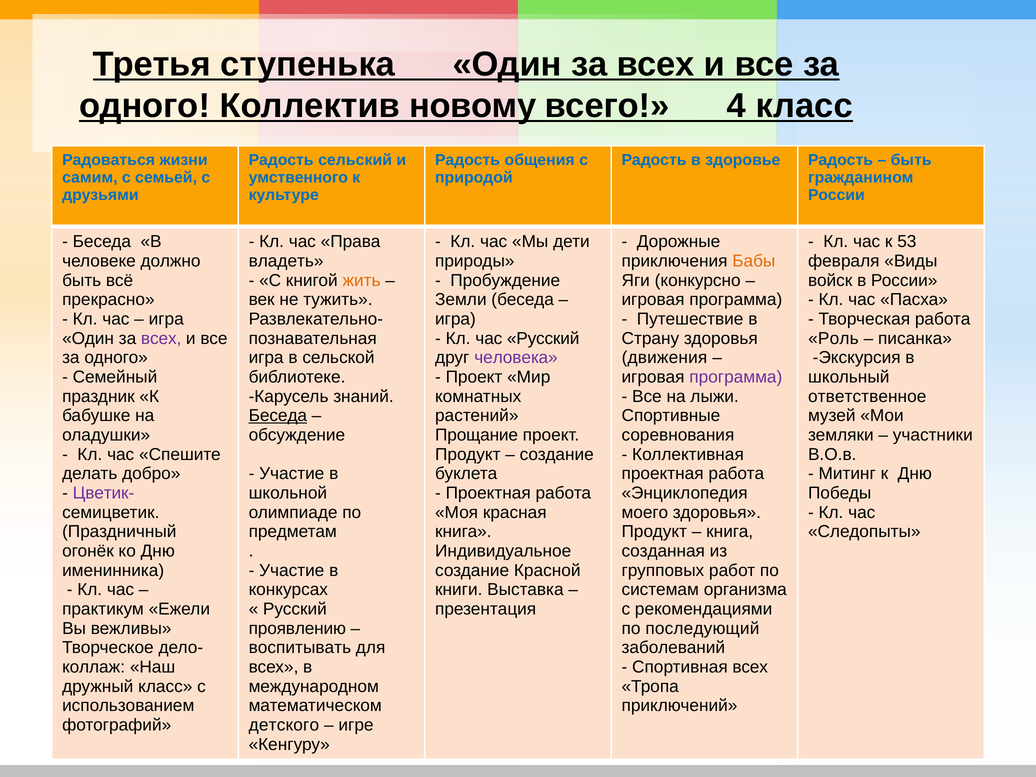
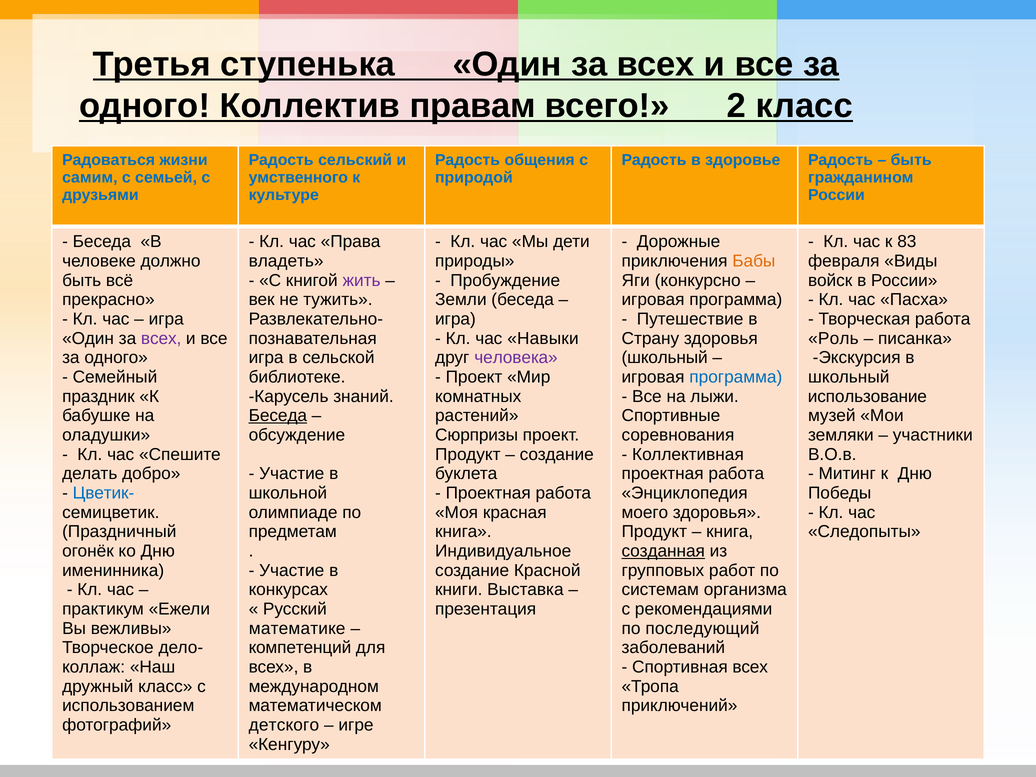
новому: новому -> правам
4: 4 -> 2
53: 53 -> 83
жить colour: orange -> purple
час Русский: Русский -> Навыки
движения at (664, 358): движения -> школьный
программа at (736, 377) colour: purple -> blue
ответственное: ответственное -> использование
Прощание: Прощание -> Сюрпризы
Цветик- colour: purple -> blue
созданная underline: none -> present
проявлению: проявлению -> математике
воспитывать: воспитывать -> компетенций
